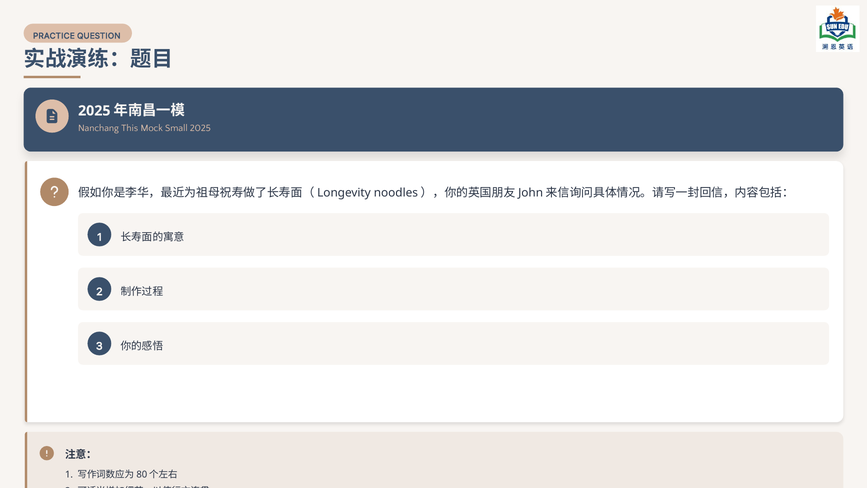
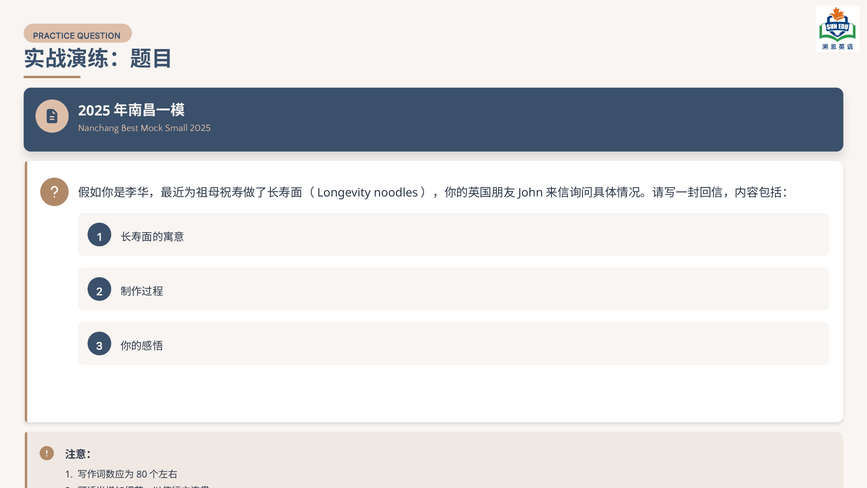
This: This -> Best
